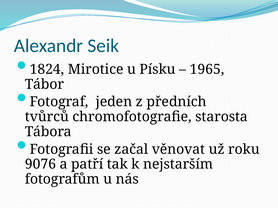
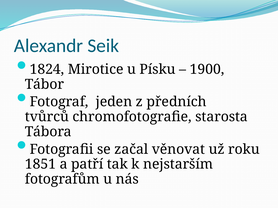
1965: 1965 -> 1900
9076: 9076 -> 1851
